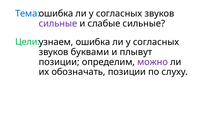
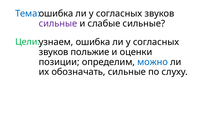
буквами: буквами -> польжие
плывут: плывут -> оценки
можно colour: purple -> blue
обозначать позиции: позиции -> сильные
